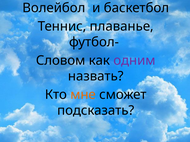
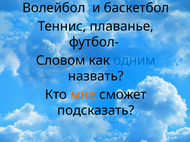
одним colour: purple -> blue
